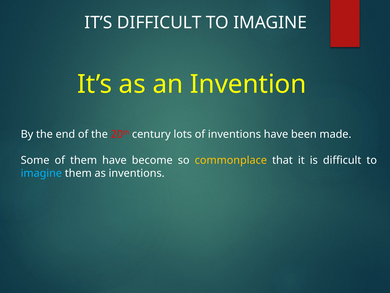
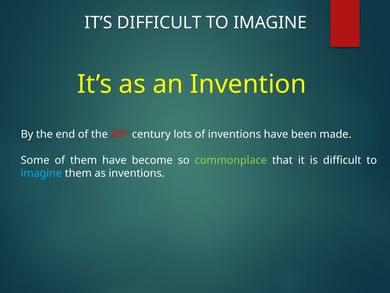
commonplace colour: yellow -> light green
